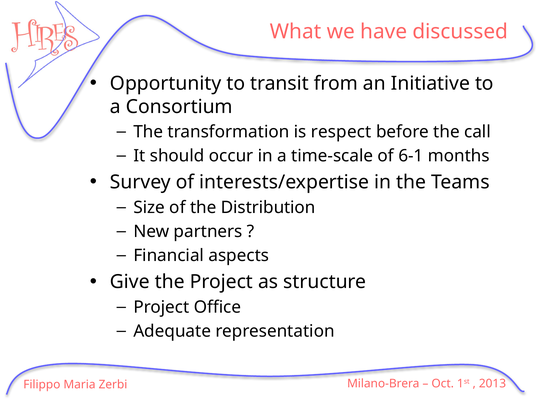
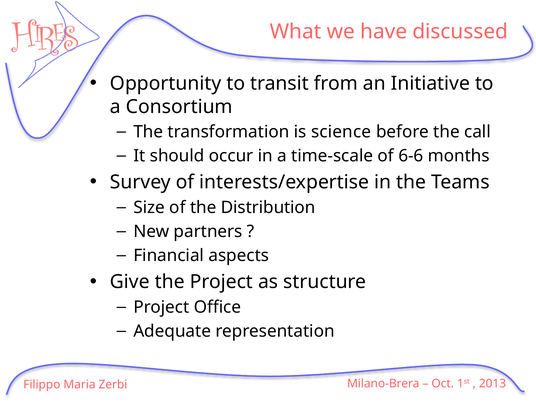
respect: respect -> science
6-1: 6-1 -> 6-6
